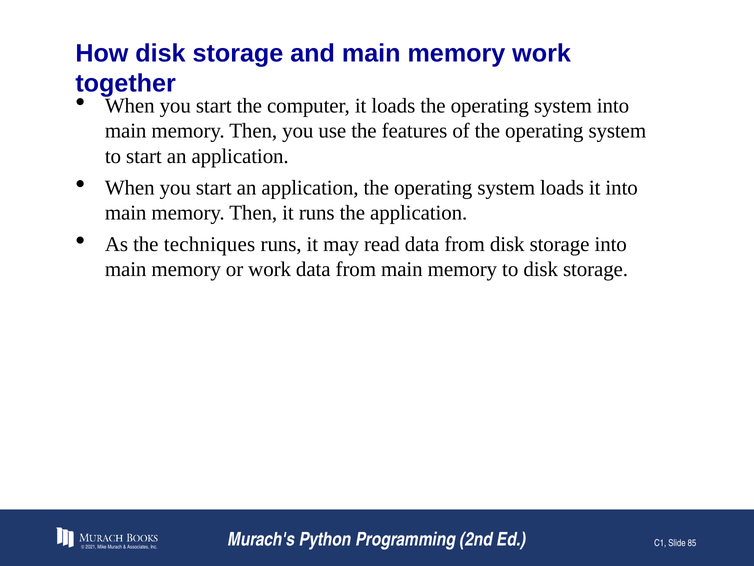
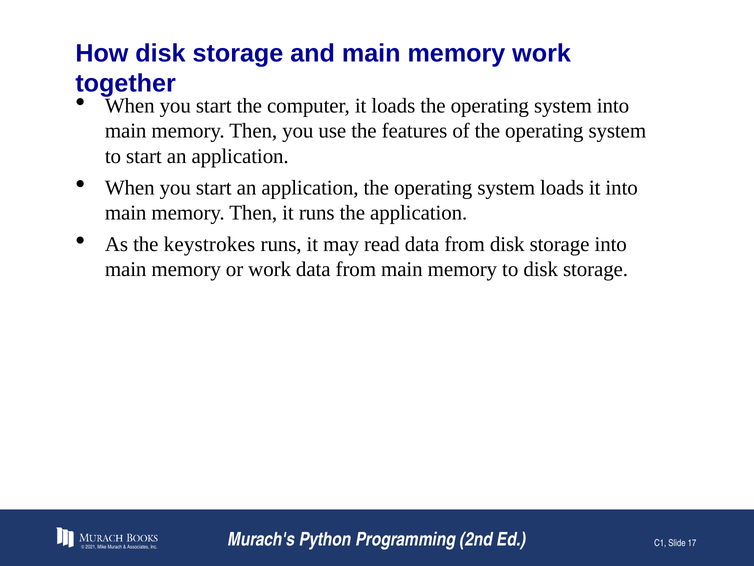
techniques: techniques -> keystrokes
85: 85 -> 17
